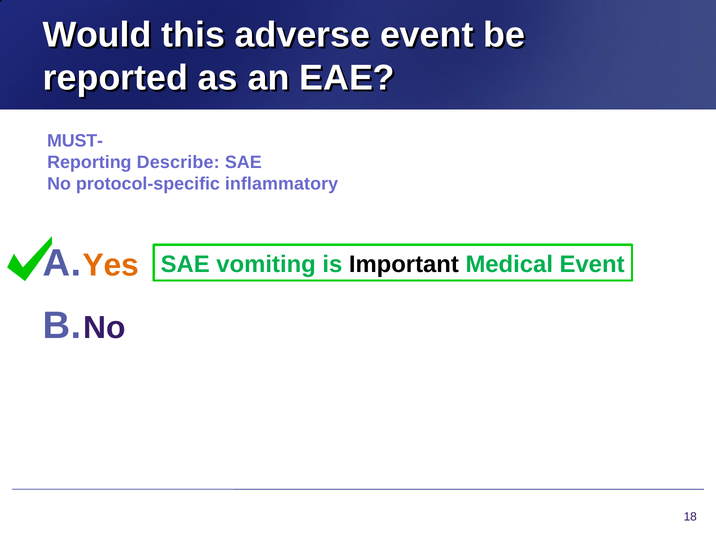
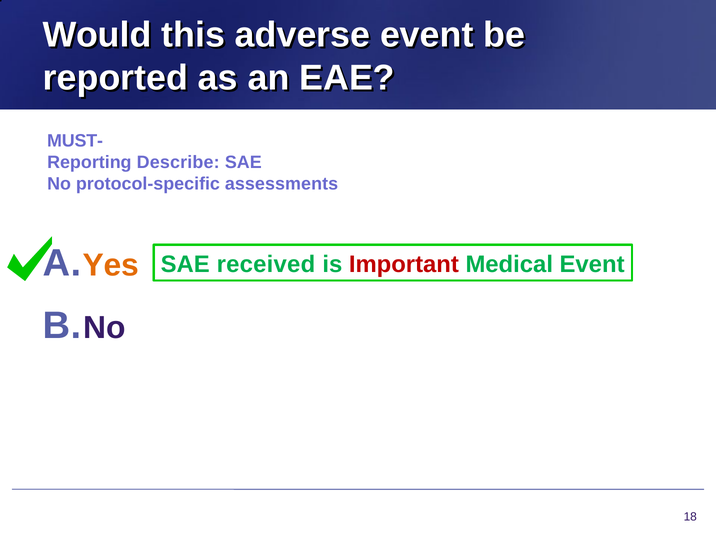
inflammatory: inflammatory -> assessments
vomiting: vomiting -> received
Important colour: black -> red
